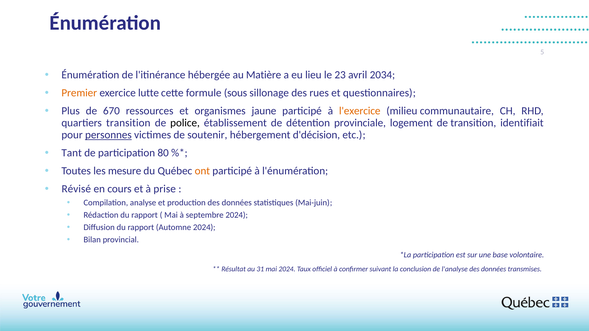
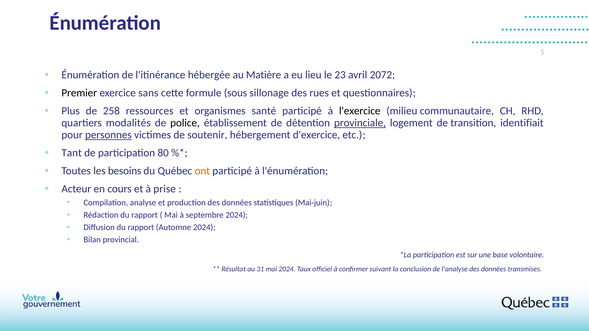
2034: 2034 -> 2072
Premier colour: orange -> black
lutte: lutte -> sans
670: 670 -> 258
jaune: jaune -> santé
l'exercice colour: orange -> black
quartiers transition: transition -> modalités
provinciale underline: none -> present
d'décision: d'décision -> d'exercice
mesure: mesure -> besoins
Révisé: Révisé -> Acteur
